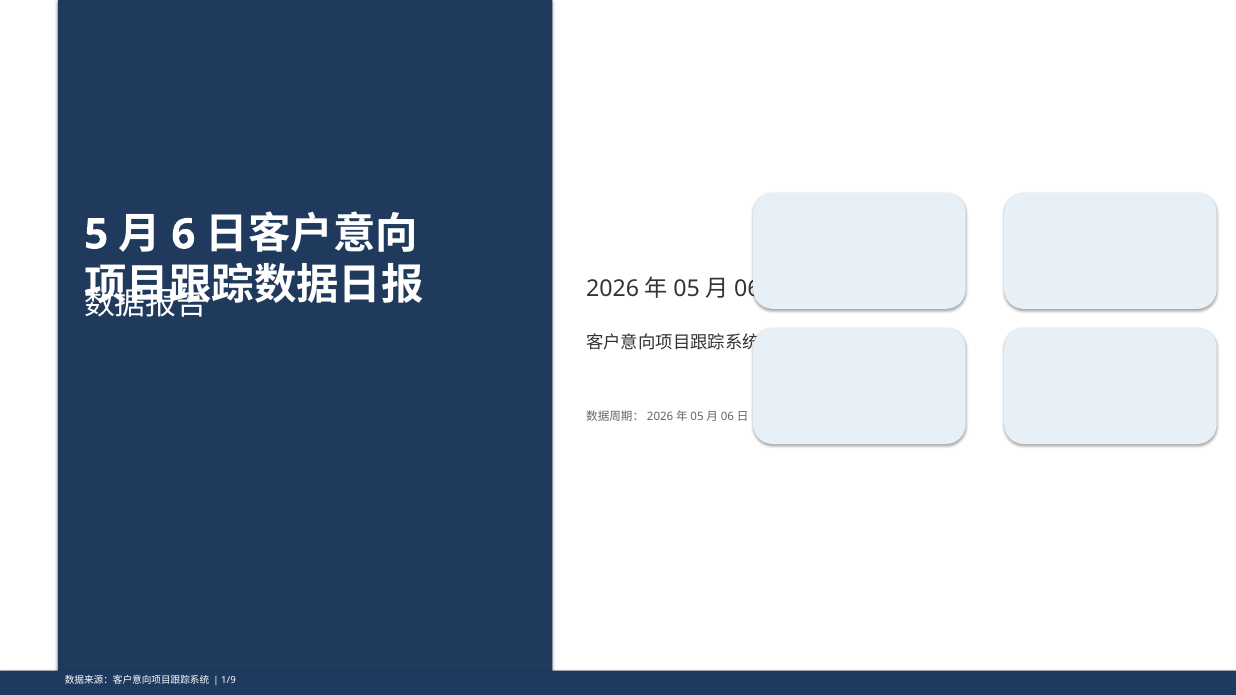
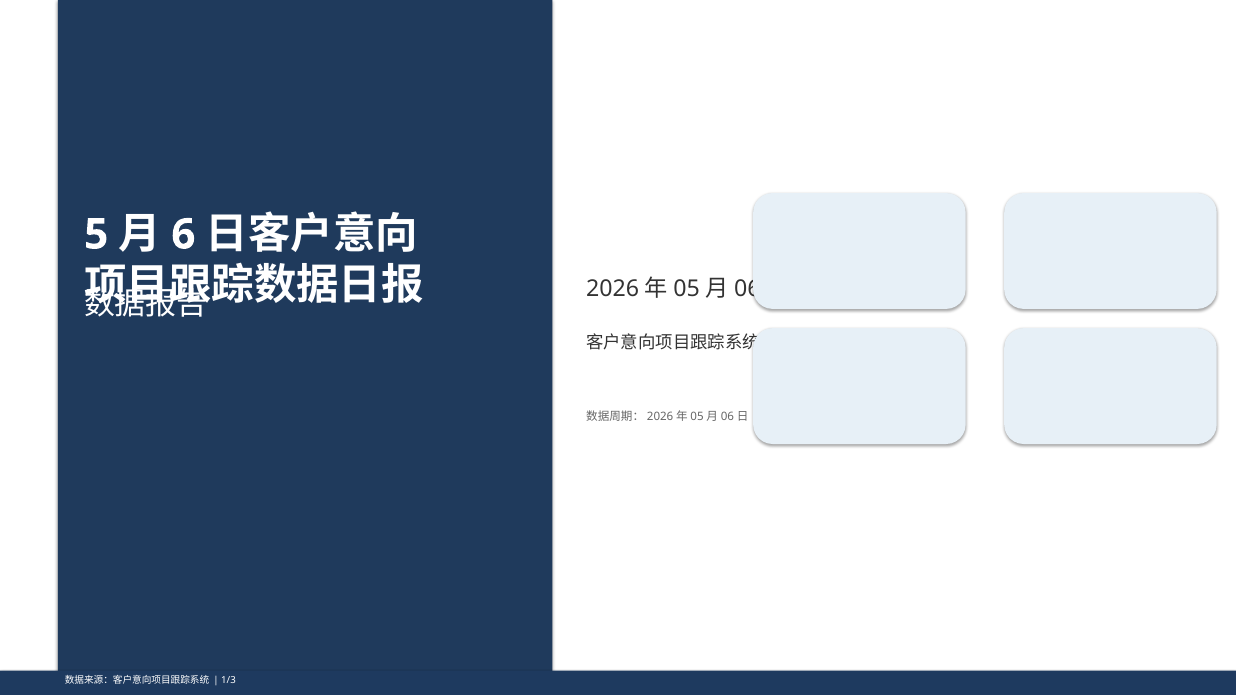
1/9: 1/9 -> 1/3
